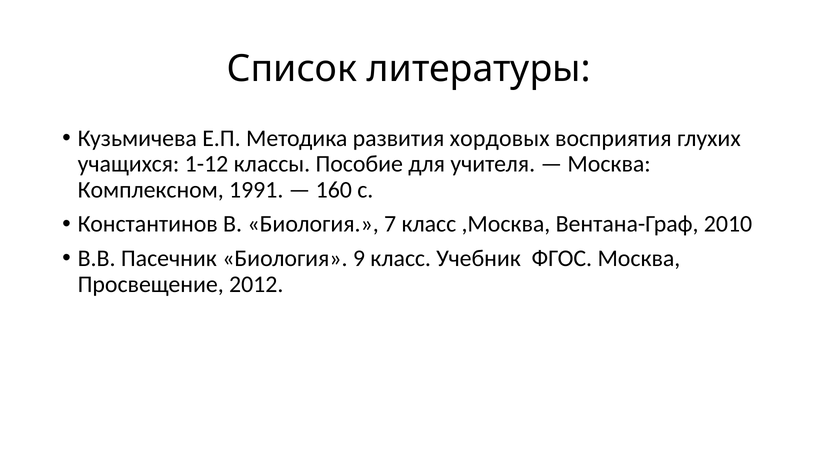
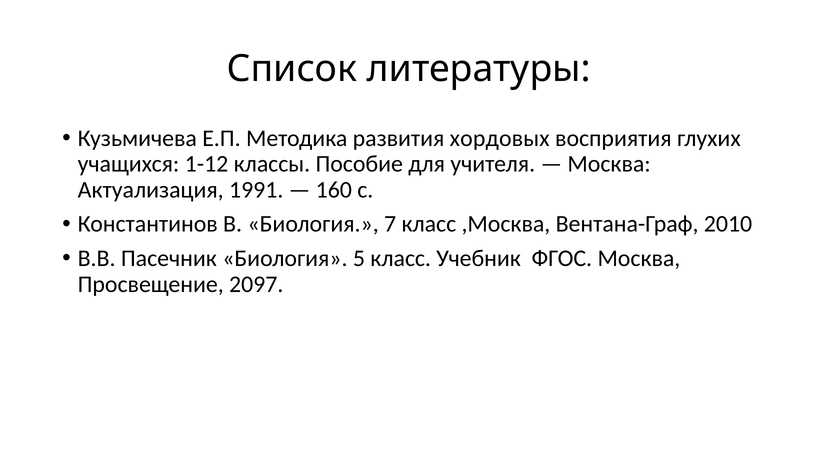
Комплексном: Комплексном -> Актуализация
9: 9 -> 5
2012: 2012 -> 2097
